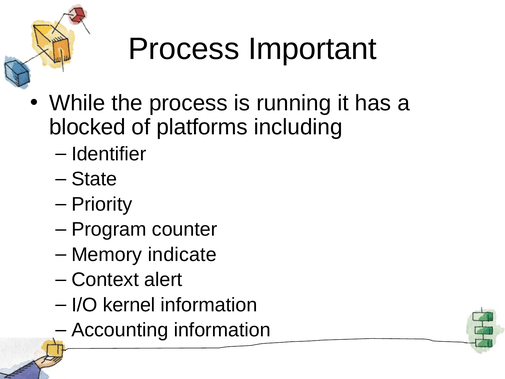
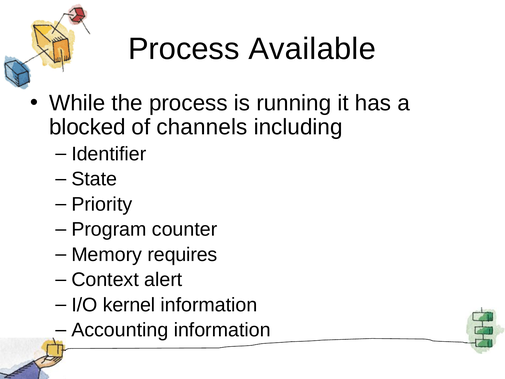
Important: Important -> Available
platforms: platforms -> channels
indicate: indicate -> requires
